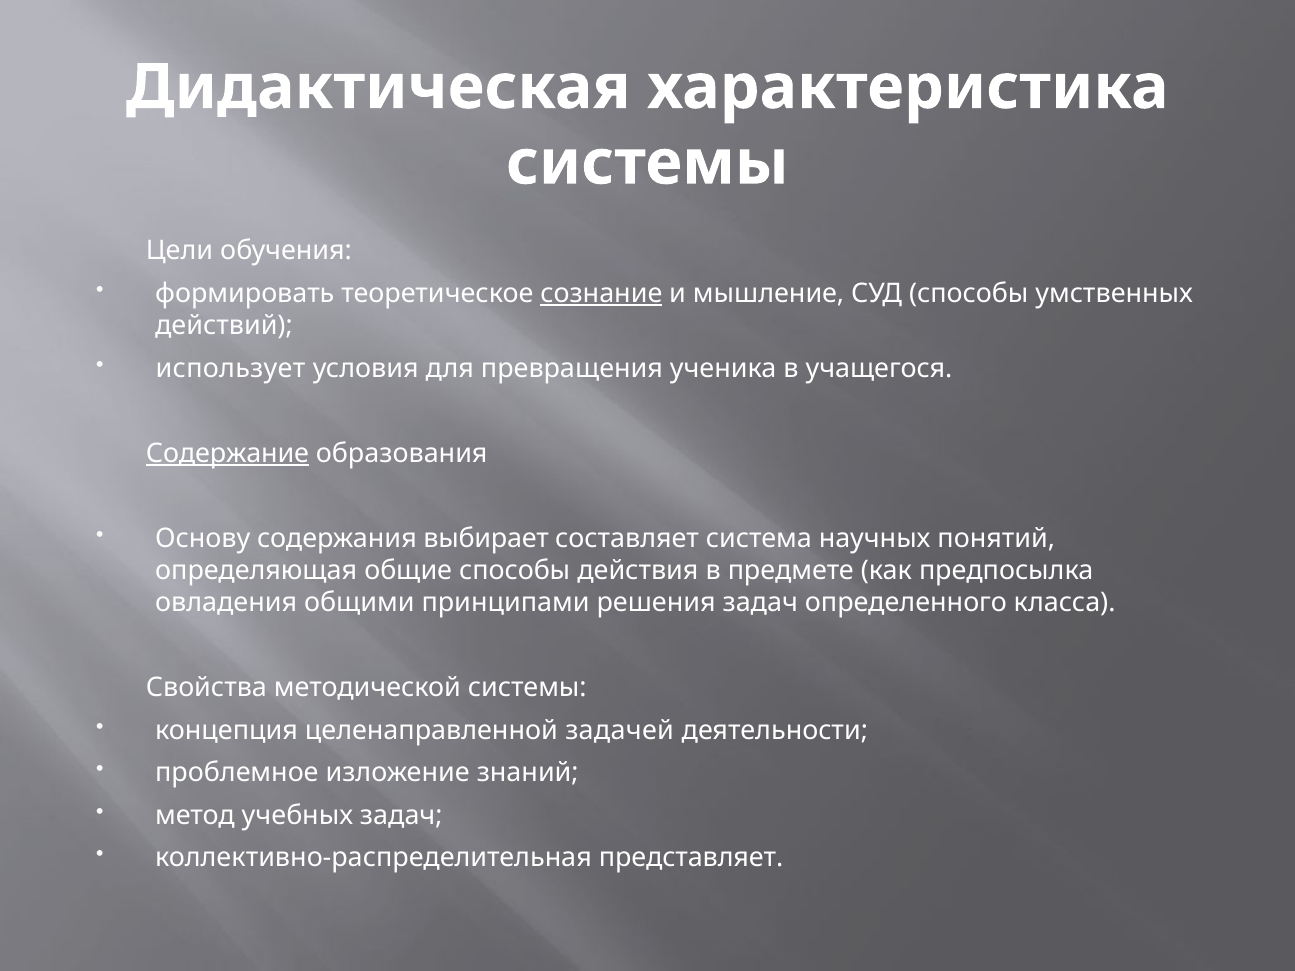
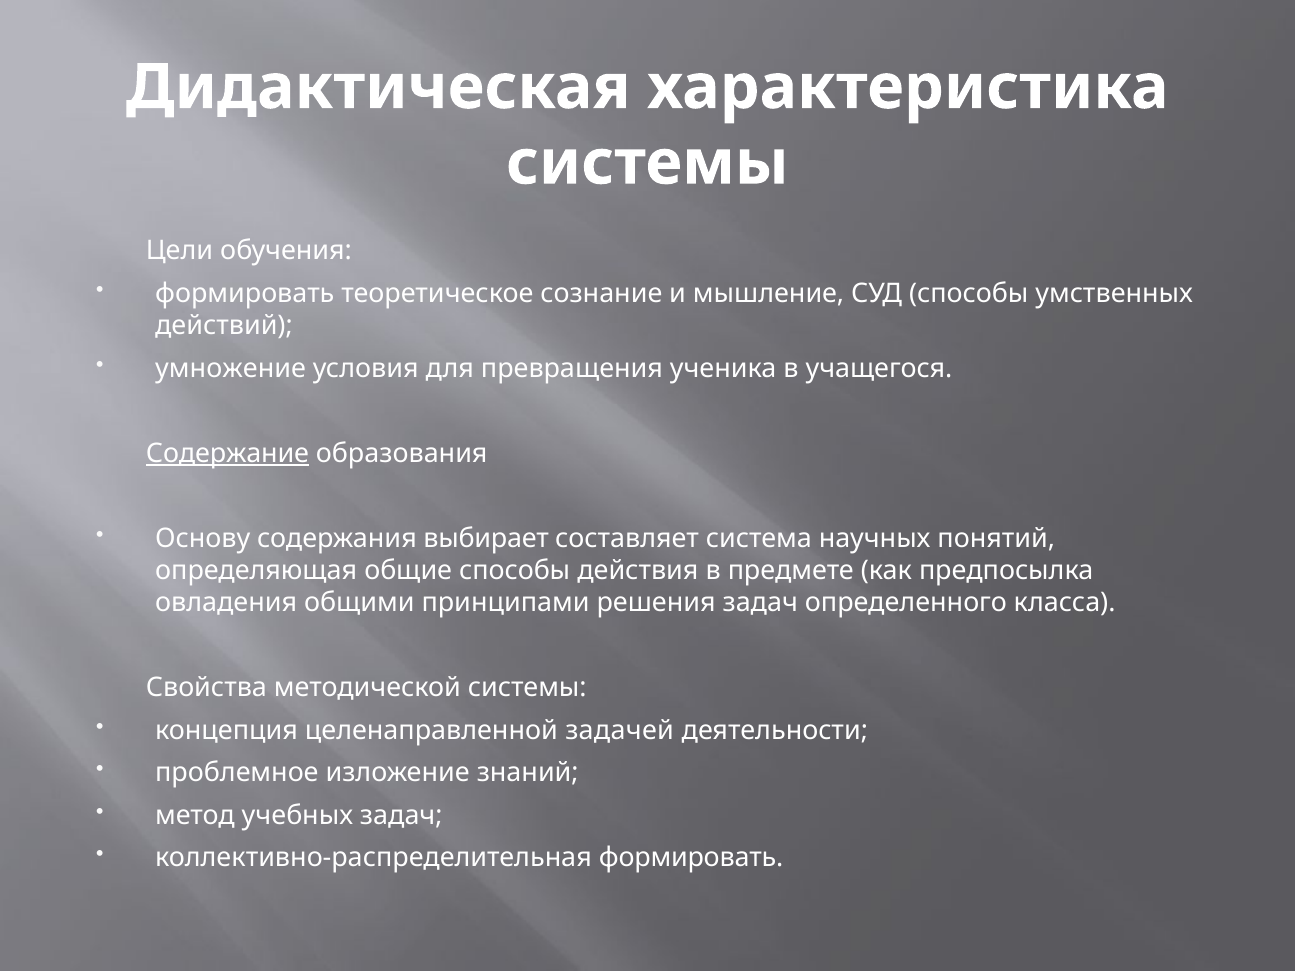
сознание underline: present -> none
использует: использует -> умножение
коллективно-распределительная представляет: представляет -> формировать
